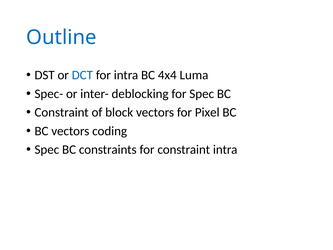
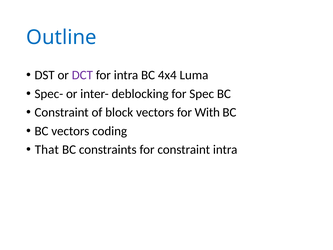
DCT colour: blue -> purple
Pixel: Pixel -> With
Spec at (47, 150): Spec -> That
